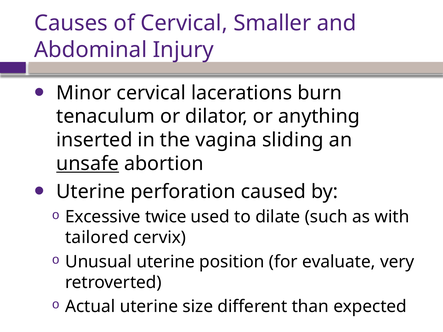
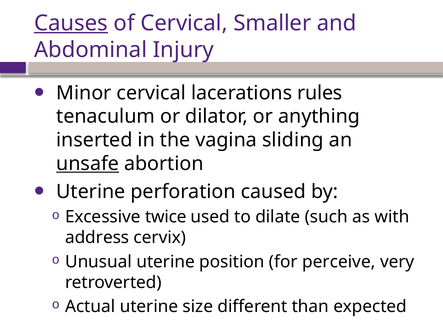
Causes underline: none -> present
burn: burn -> rules
tailored: tailored -> address
evaluate: evaluate -> perceive
